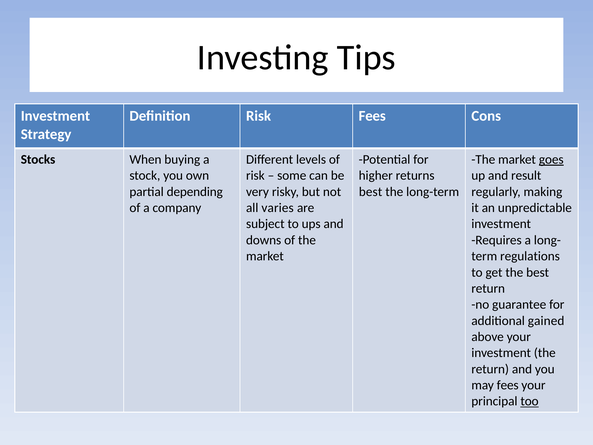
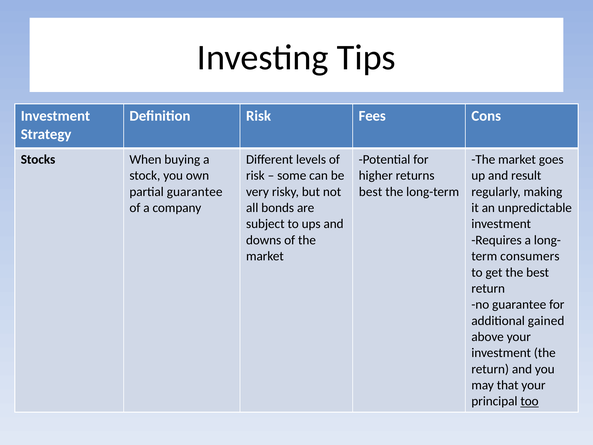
goes underline: present -> none
partial depending: depending -> guarantee
varies: varies -> bonds
regulations: regulations -> consumers
may fees: fees -> that
